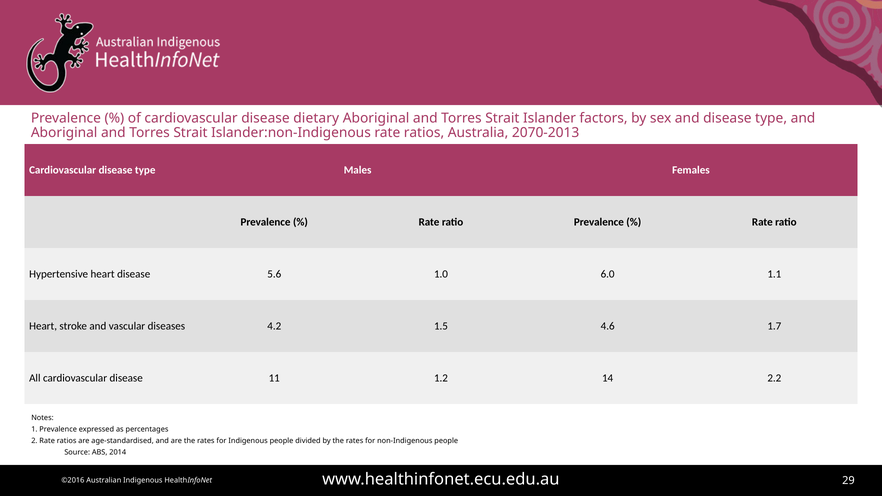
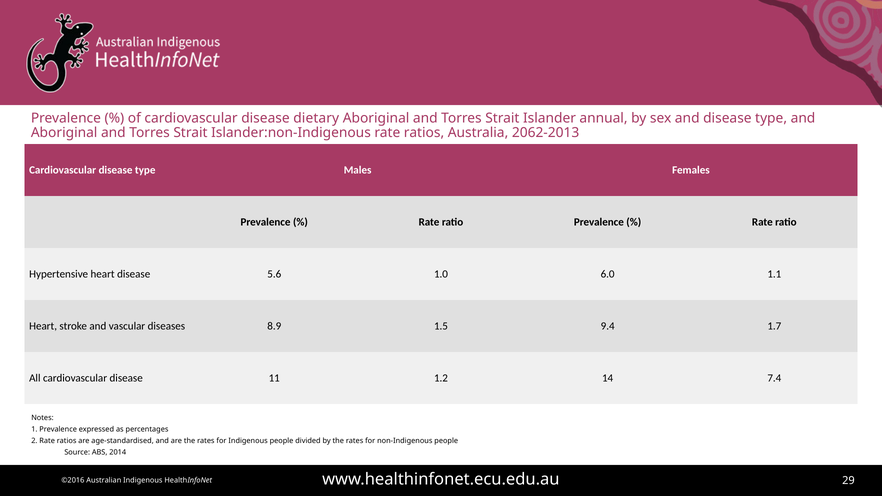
factors: factors -> annual
2070-2013: 2070-2013 -> 2062-2013
4.2: 4.2 -> 8.9
4.6: 4.6 -> 9.4
2.2: 2.2 -> 7.4
